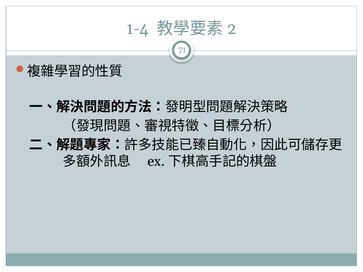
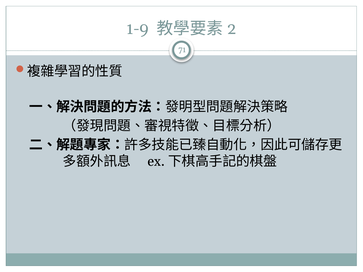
1-4: 1-4 -> 1-9
